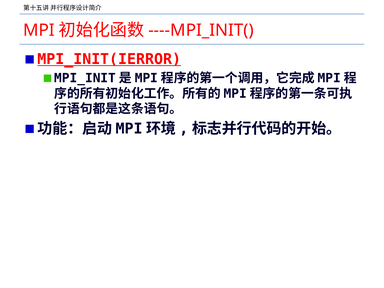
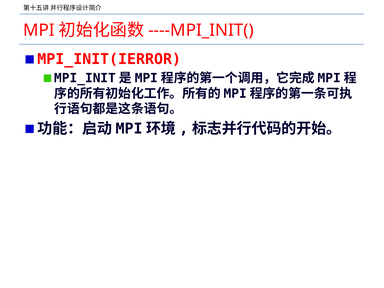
MPI_INIT(IERROR underline: present -> none
